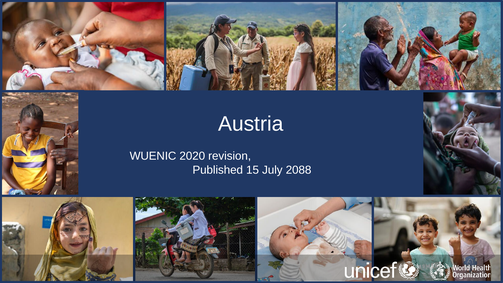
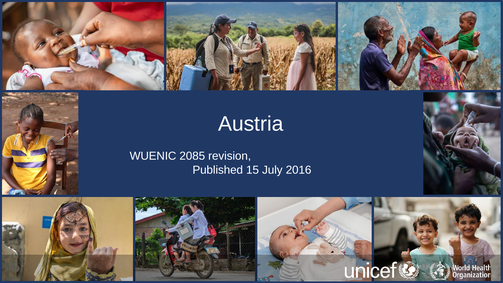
2020: 2020 -> 2085
2088: 2088 -> 2016
